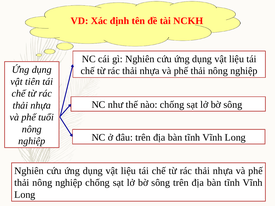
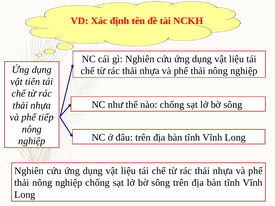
tuổi: tuổi -> tiếp
